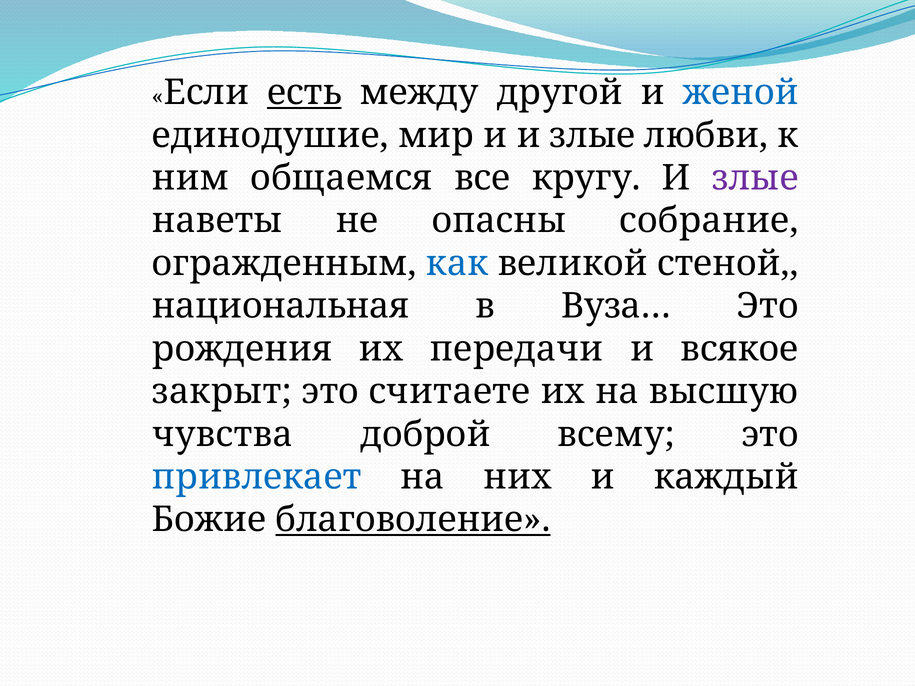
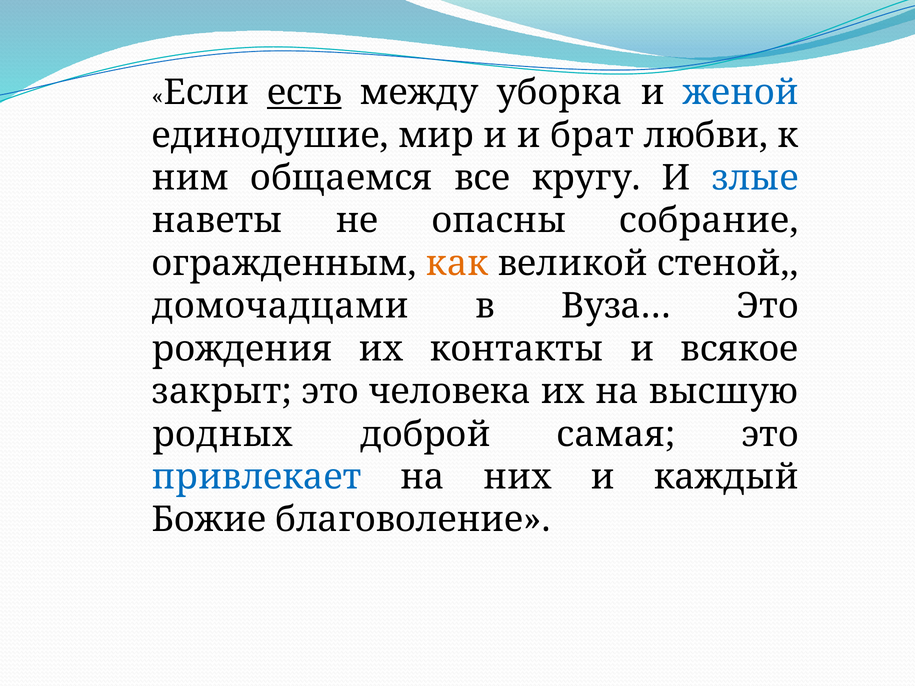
другой: другой -> уборка
и и злые: злые -> брат
злые at (755, 178) colour: purple -> blue
как colour: blue -> orange
национальная: национальная -> домочадцами
передачи: передачи -> контакты
считаете: считаете -> человека
чувства: чувства -> родных
всему: всему -> самая
благоволение underline: present -> none
